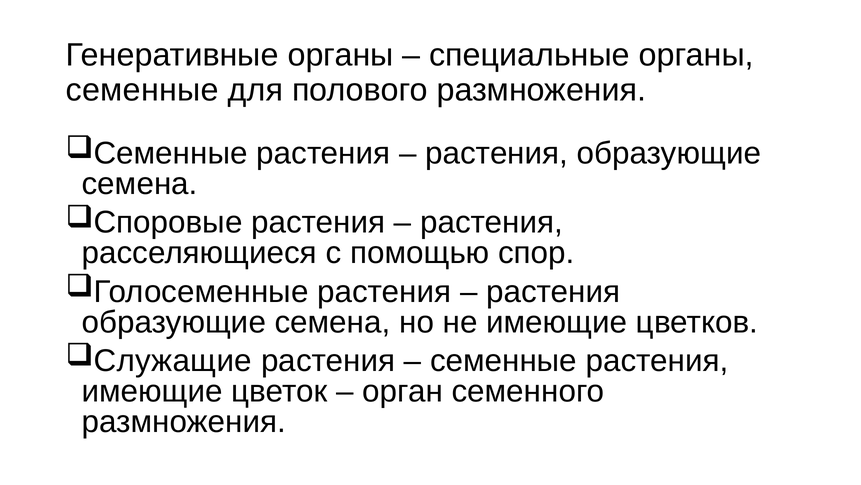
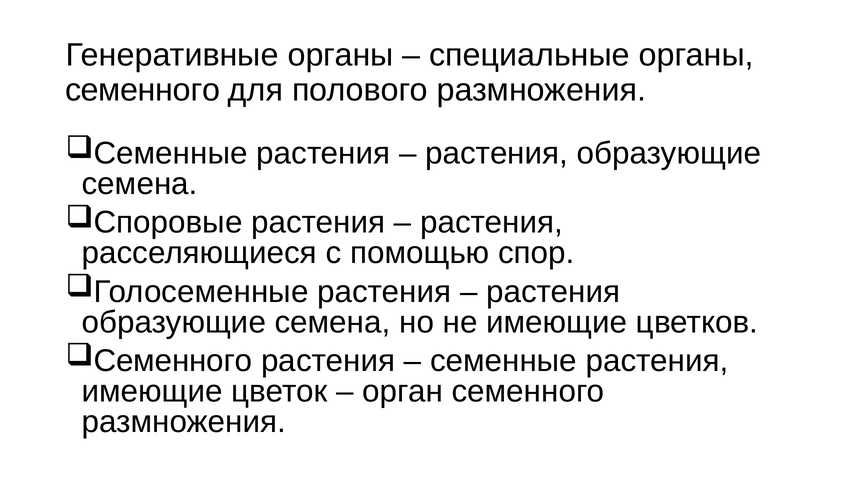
семенные at (142, 90): семенные -> семенного
Служащие at (173, 360): Служащие -> Семенного
